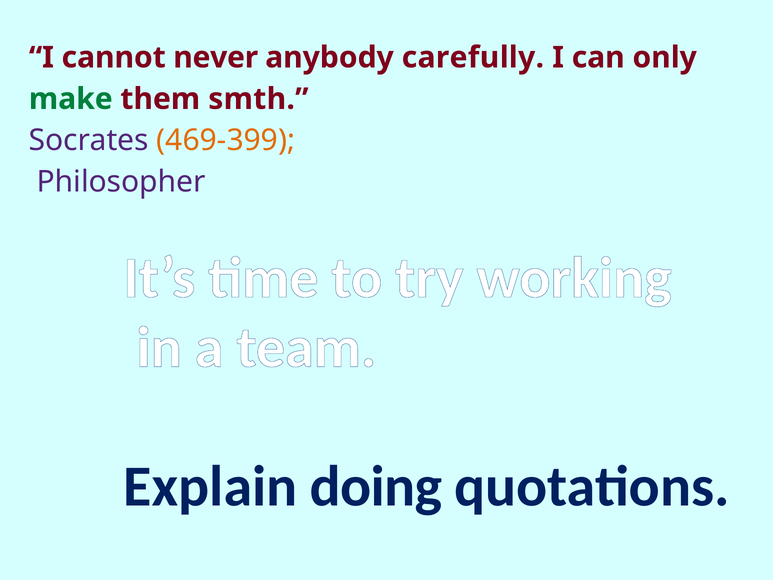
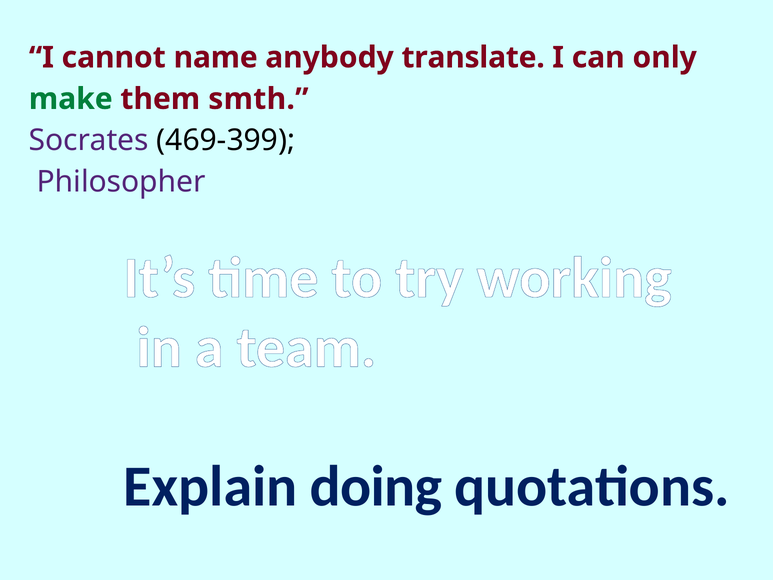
never: never -> name
carefully: carefully -> translate
469-399 colour: orange -> black
